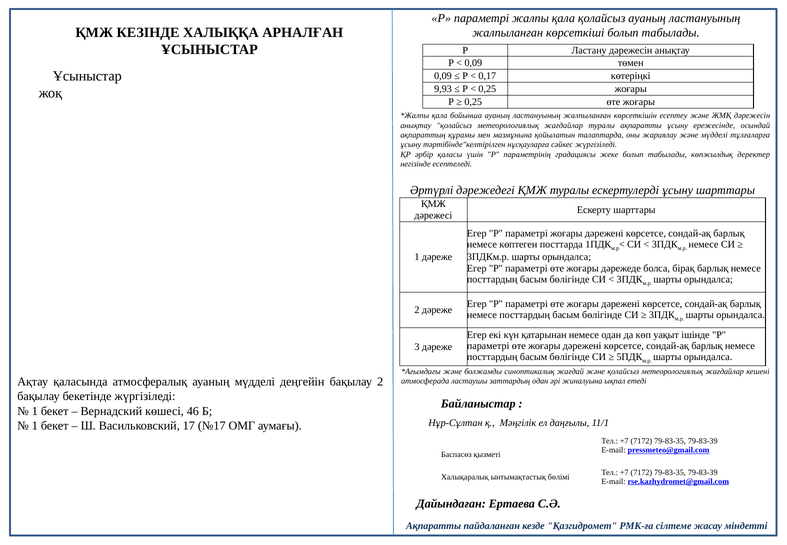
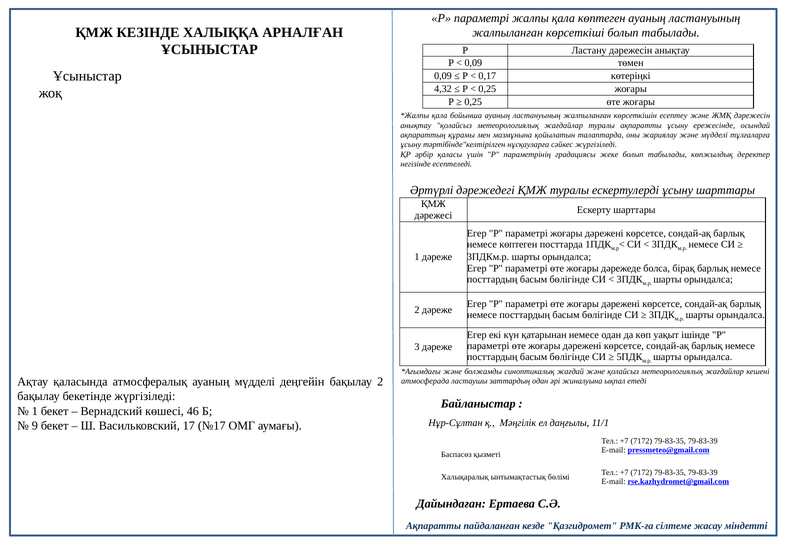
қала қолайсыз: қолайсыз -> көптеген
9,93: 9,93 -> 4,32
1 at (35, 425): 1 -> 9
